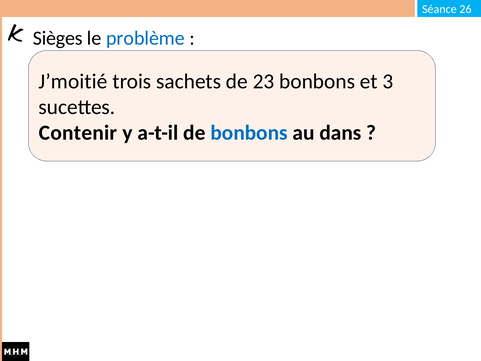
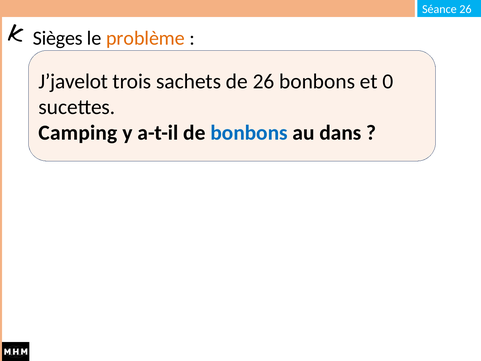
problème colour: blue -> orange
J’moitié: J’moitié -> J’javelot
de 23: 23 -> 26
3: 3 -> 0
Contenir: Contenir -> Camping
